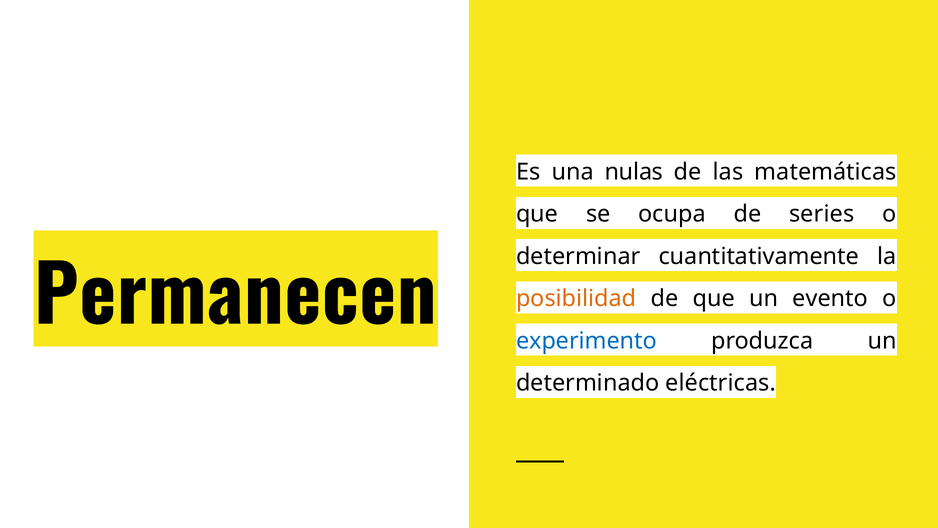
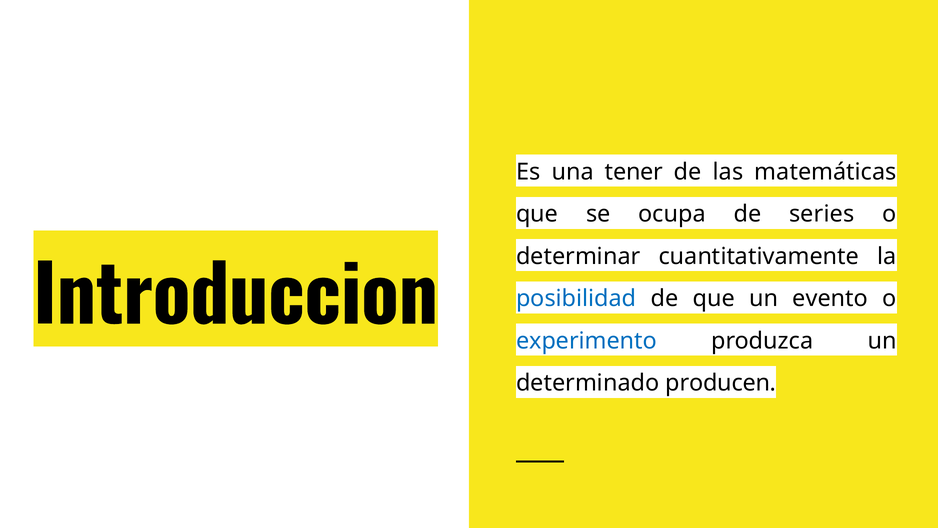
nulas: nulas -> tener
Permanecen: Permanecen -> Introduccion
posibilidad colour: orange -> blue
eléctricas: eléctricas -> producen
